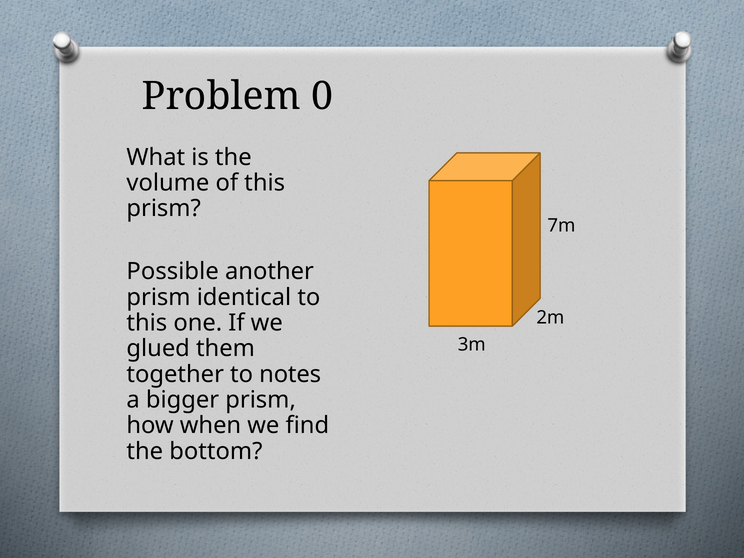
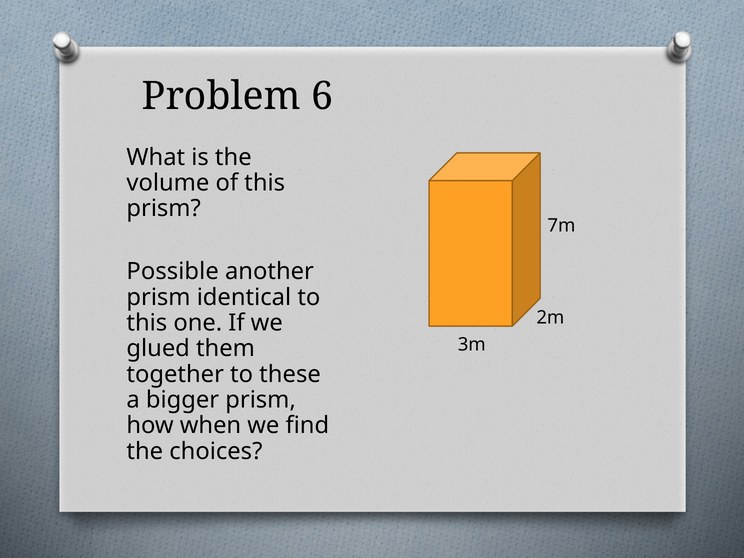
0: 0 -> 6
notes: notes -> these
bottom: bottom -> choices
